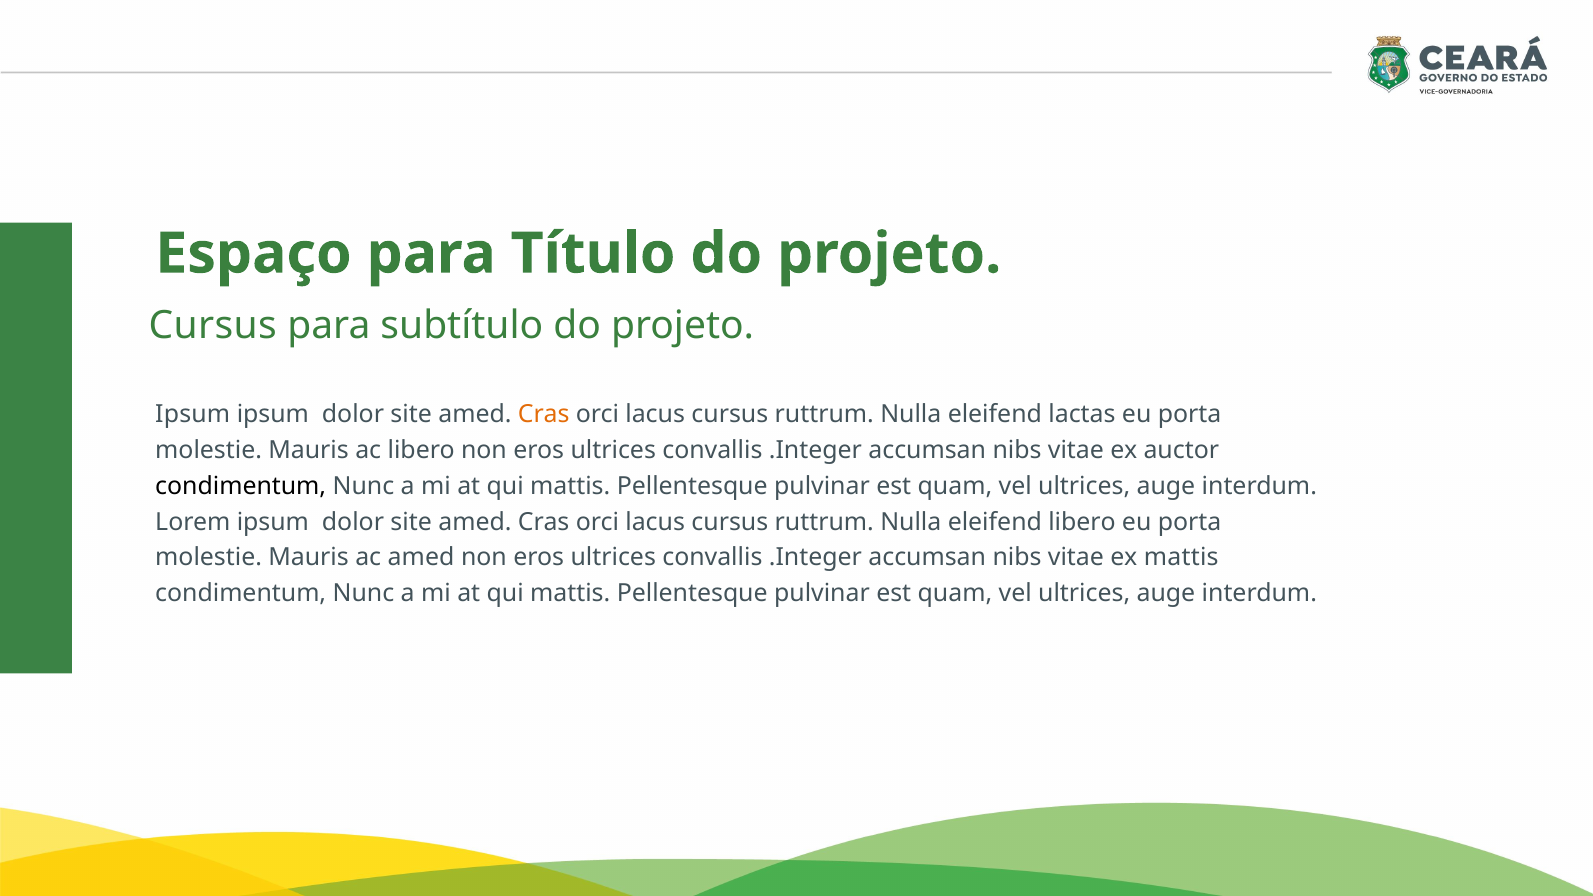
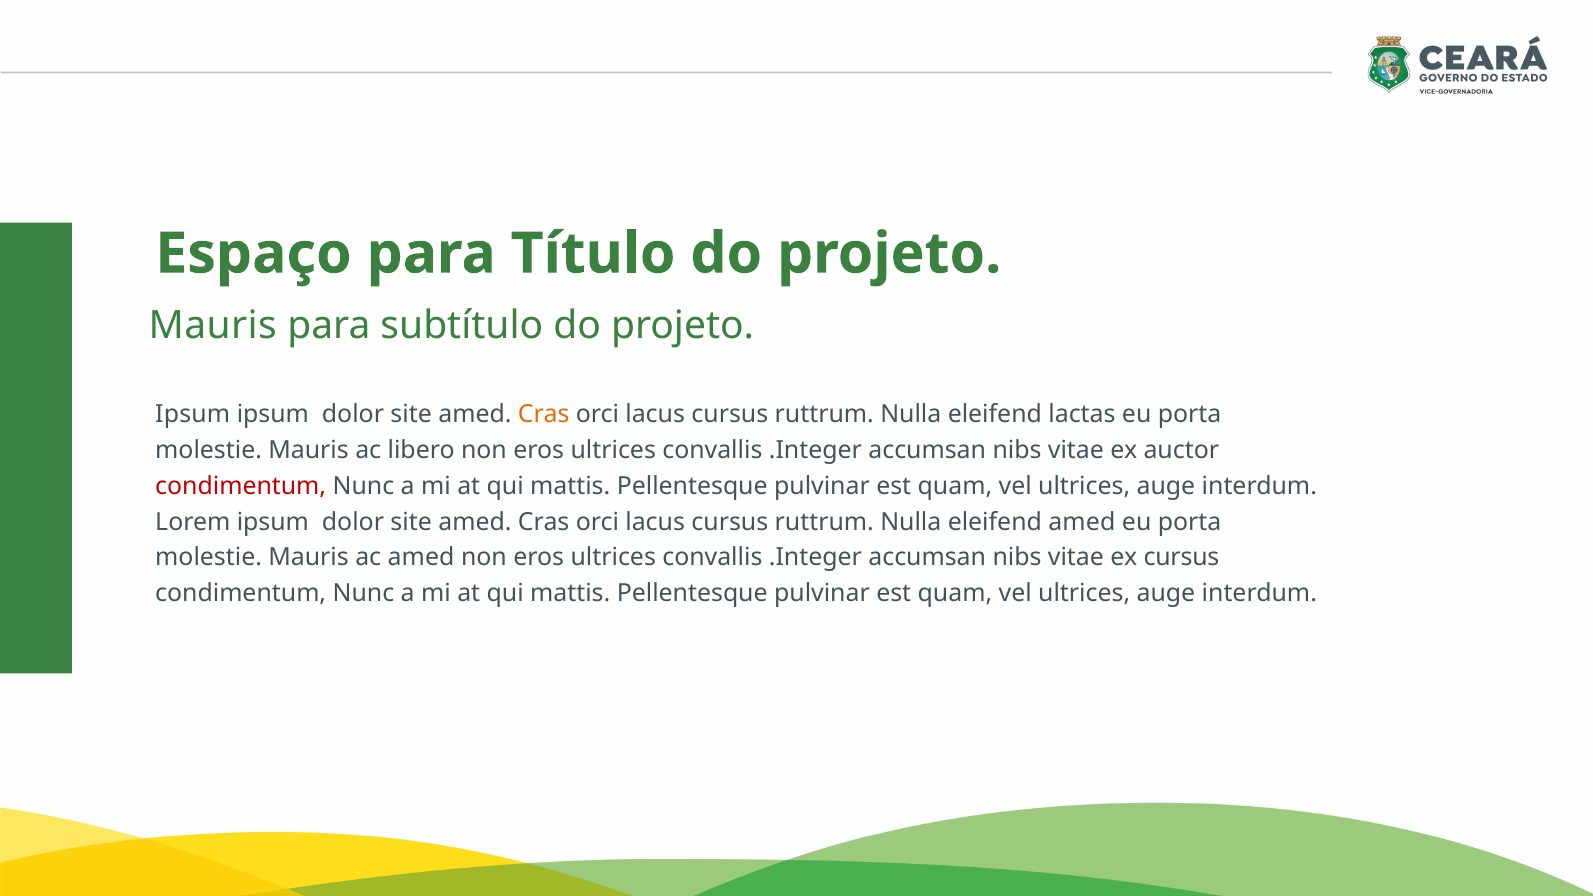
Cursus at (213, 325): Cursus -> Mauris
condimentum at (241, 486) colour: black -> red
eleifend libero: libero -> amed
ex mattis: mattis -> cursus
